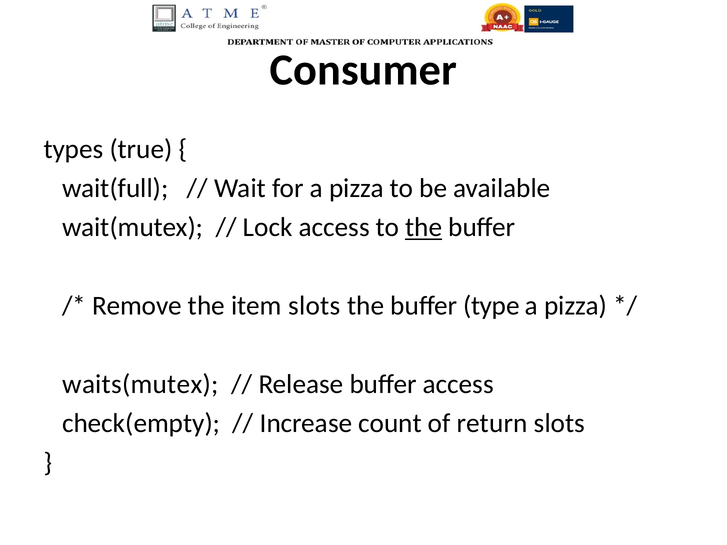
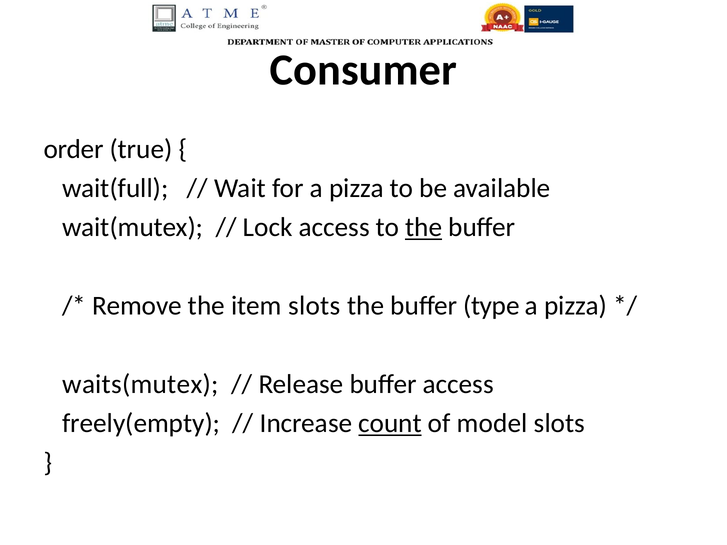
types: types -> order
check(empty: check(empty -> freely(empty
count underline: none -> present
return: return -> model
